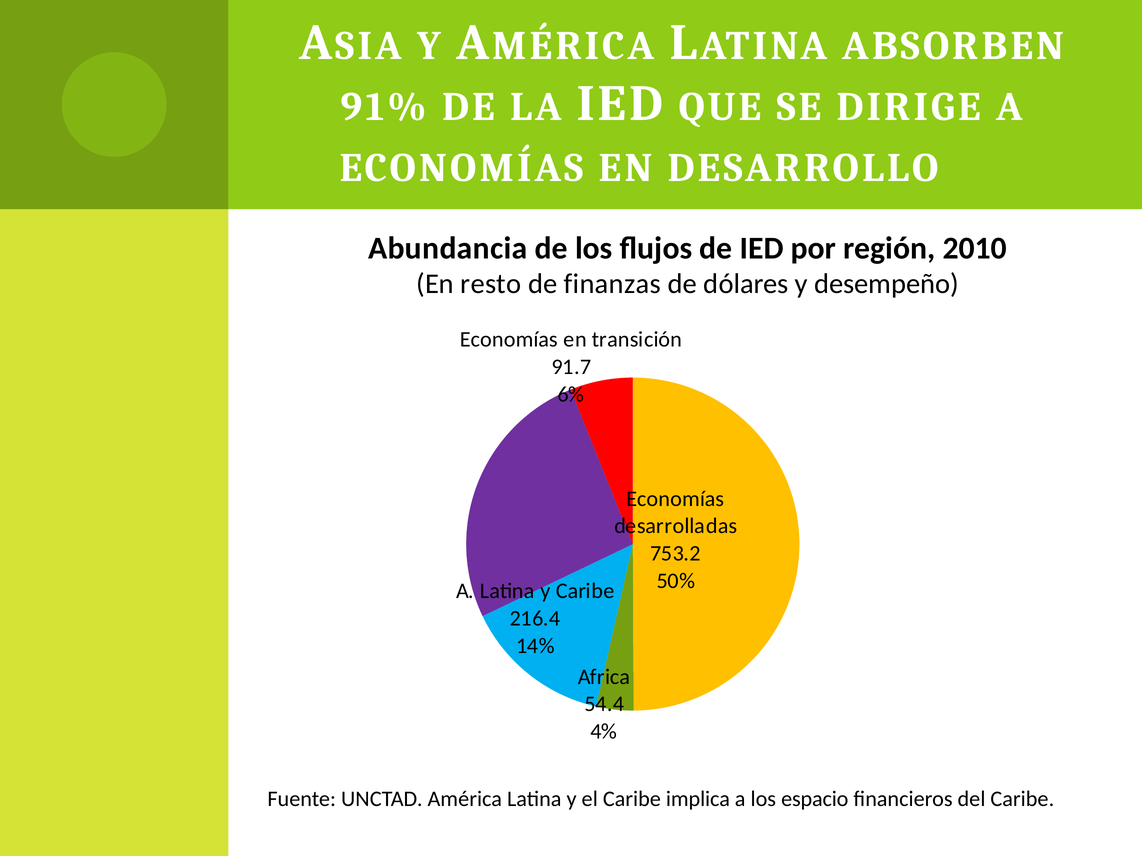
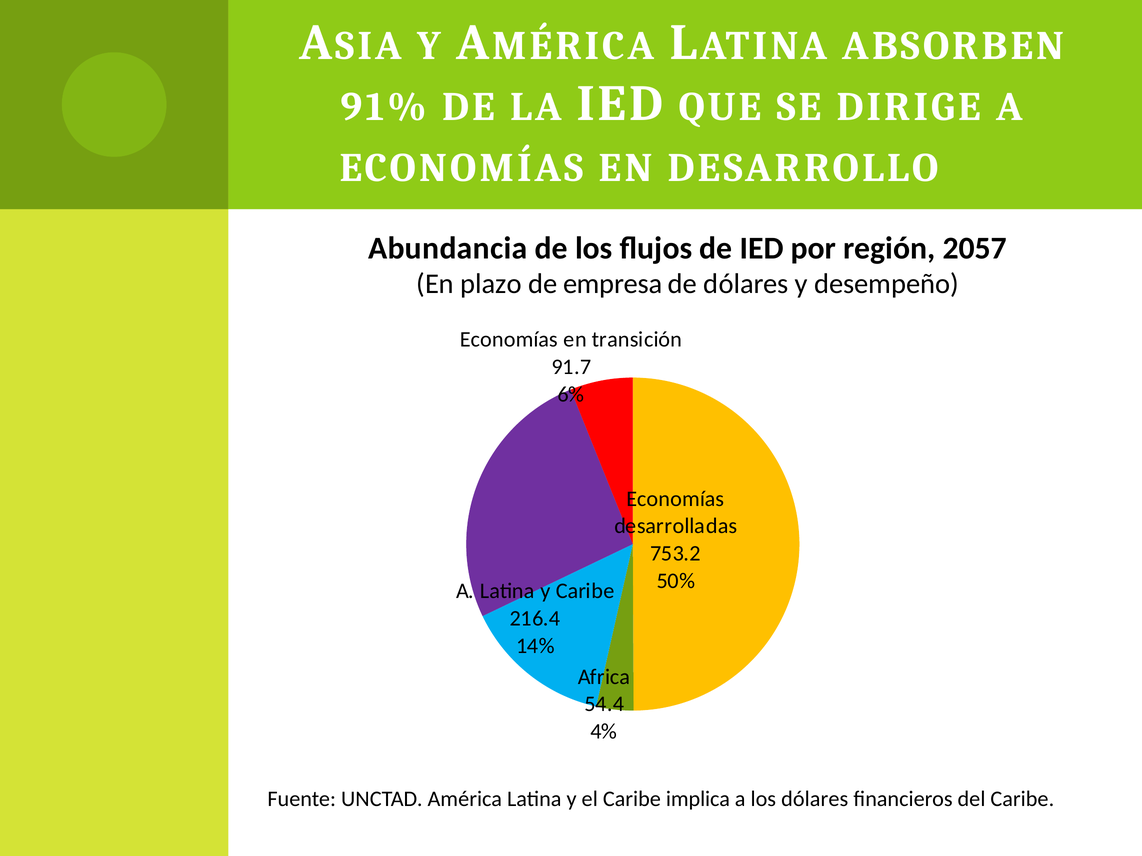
2010: 2010 -> 2057
resto: resto -> plazo
finanzas: finanzas -> empresa
los espacio: espacio -> dólares
